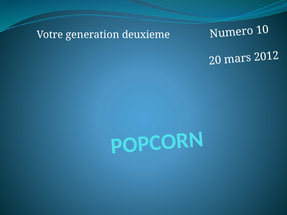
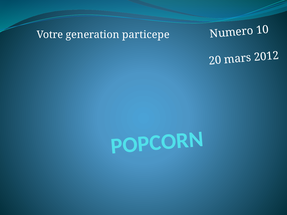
deuxieme: deuxieme -> particepe
